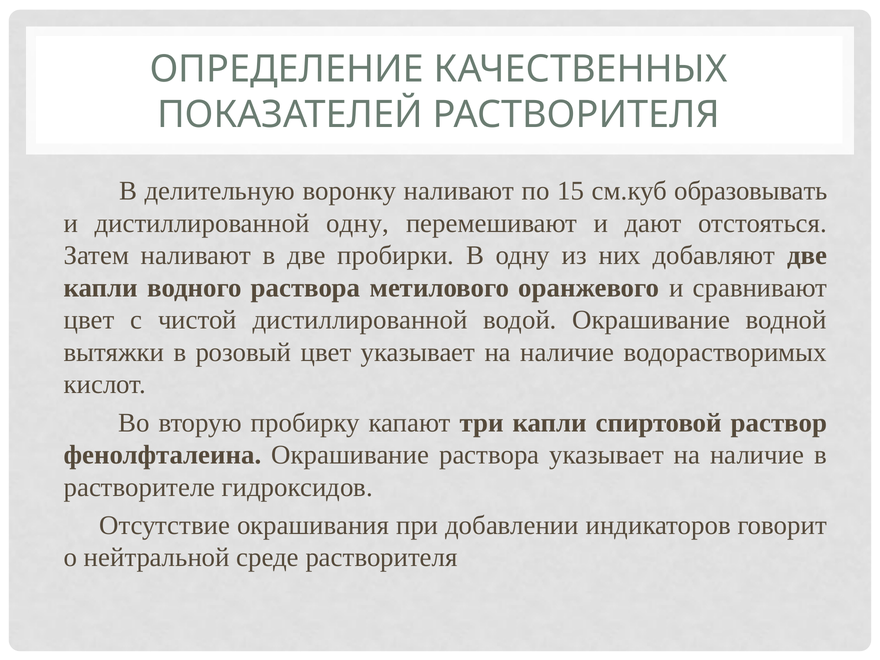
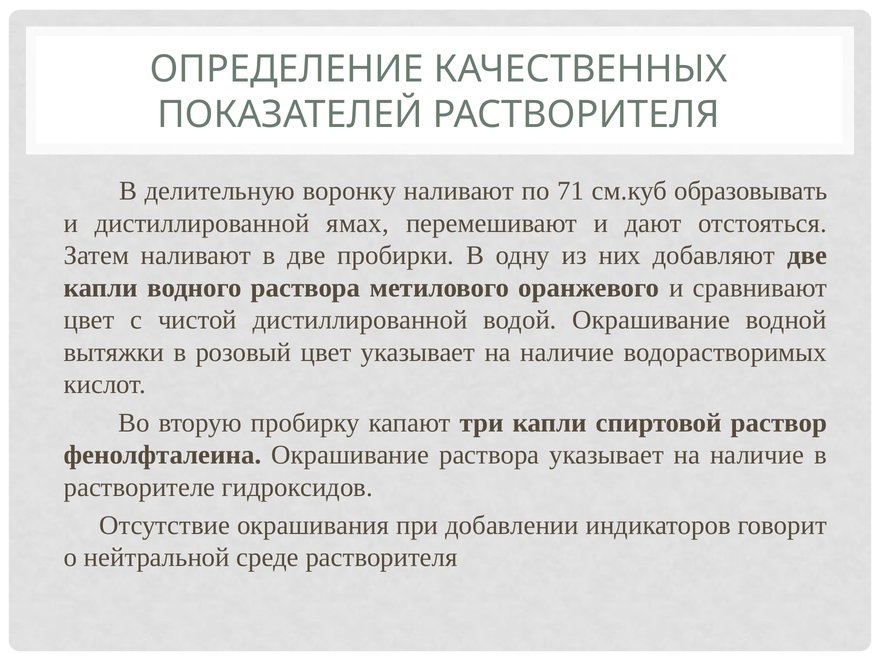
15: 15 -> 71
дистиллированной одну: одну -> ямах
